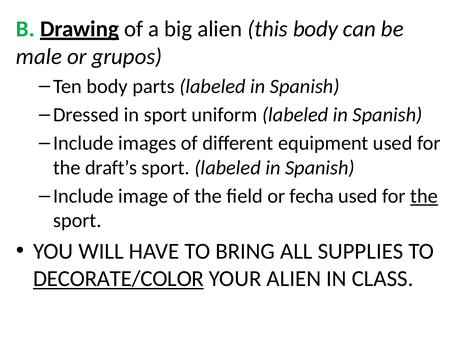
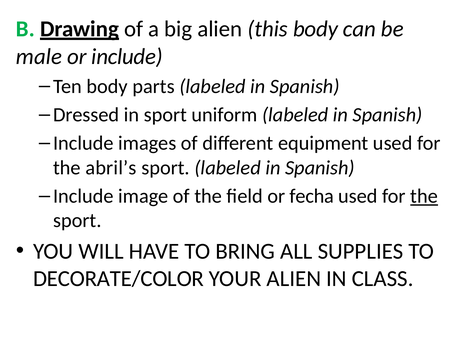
or grupos: grupos -> include
draft’s: draft’s -> abril’s
DECORATE/COLOR underline: present -> none
